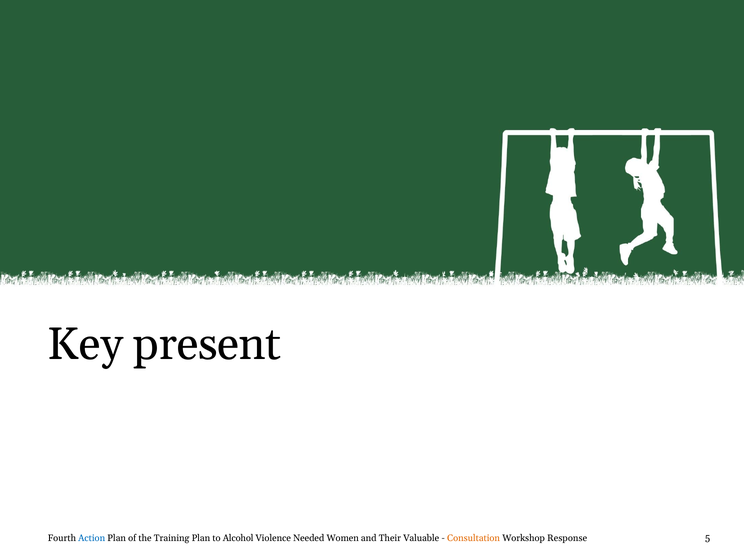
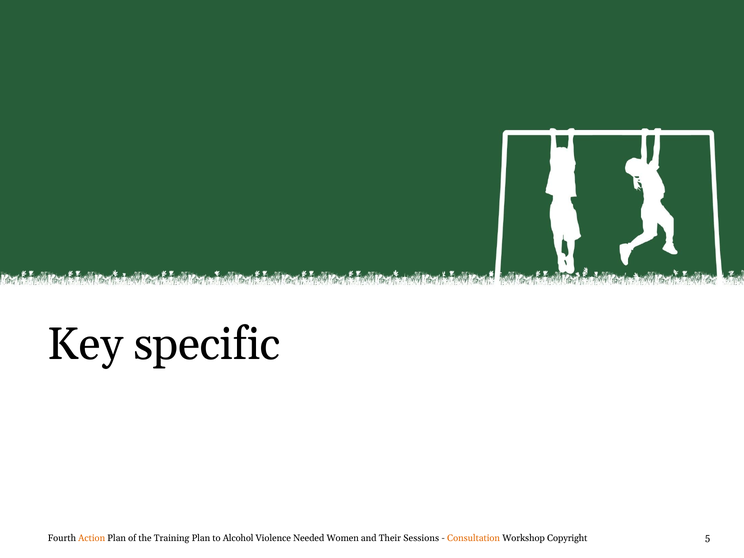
present: present -> specific
Action colour: blue -> orange
Valuable: Valuable -> Sessions
Response: Response -> Copyright
